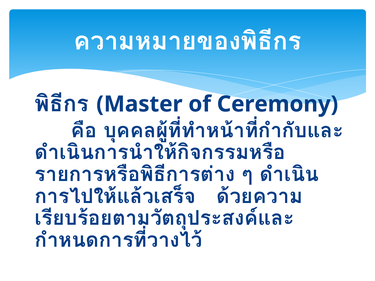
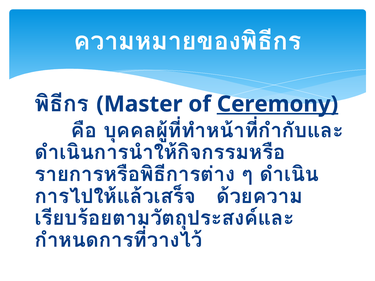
Ceremony underline: none -> present
